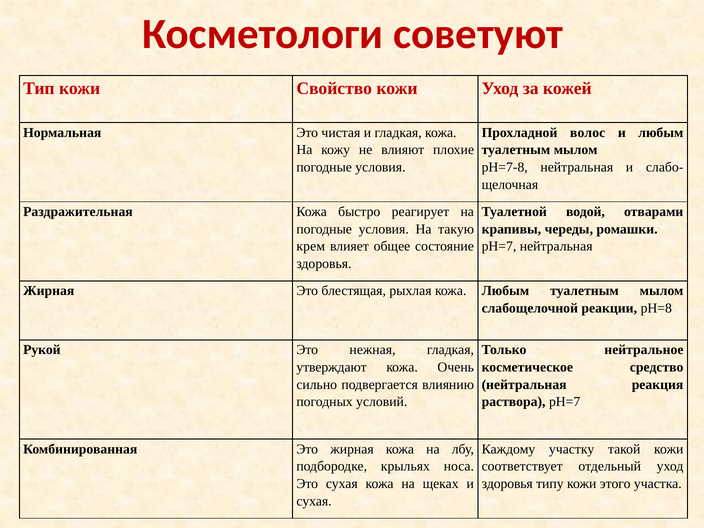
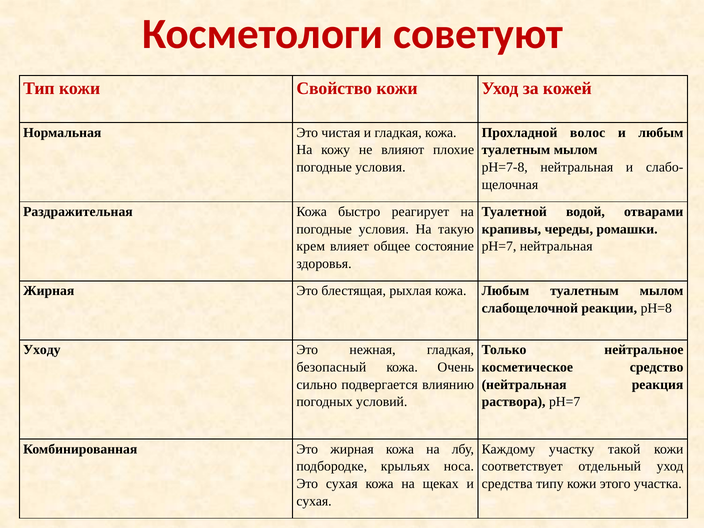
Рукой: Рукой -> Уходу
утверждают: утверждают -> безопасный
здоровья at (507, 484): здоровья -> средства
